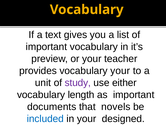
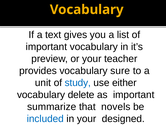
vocabulary your: your -> sure
study colour: purple -> blue
length: length -> delete
documents: documents -> summarize
